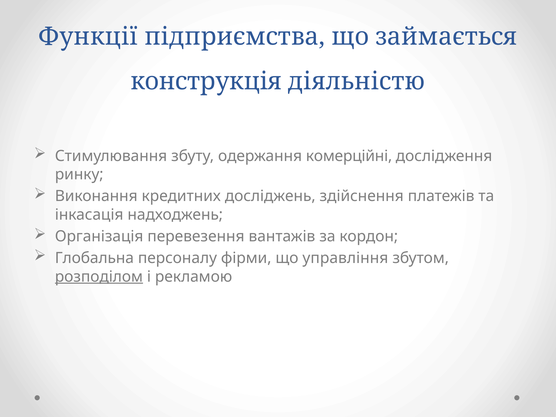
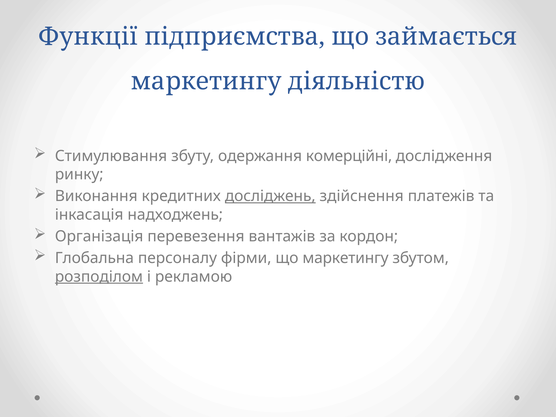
конструкція at (206, 81): конструкція -> маркетингу
досліджень underline: none -> present
що управління: управління -> маркетингу
